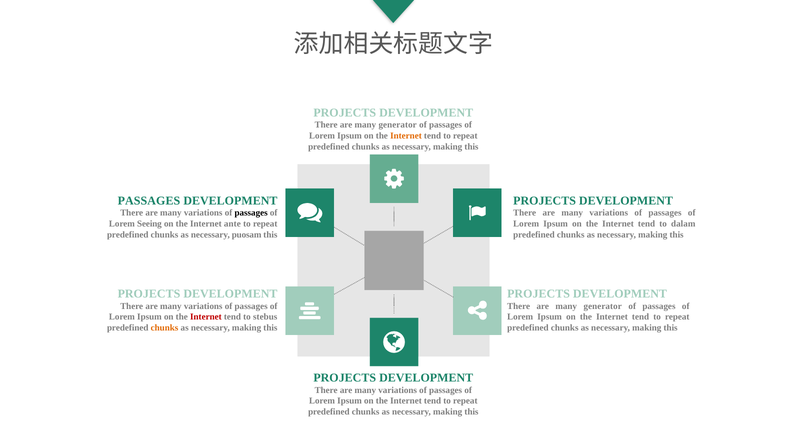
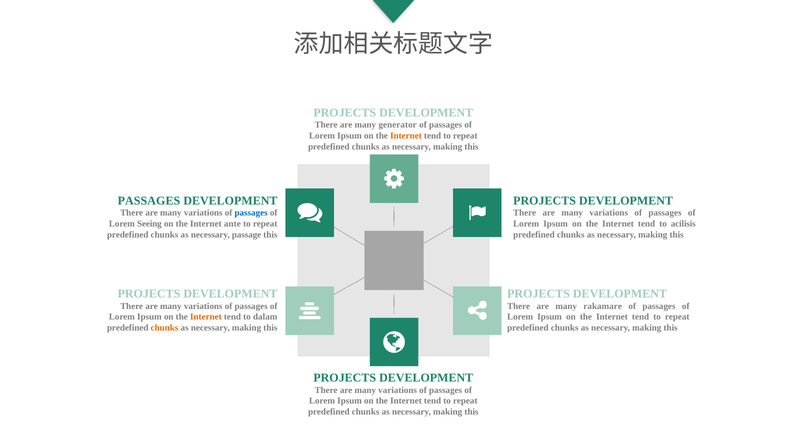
passages at (251, 213) colour: black -> blue
dalam: dalam -> acilisis
puosam: puosam -> passage
generator at (603, 306): generator -> rakamare
Internet at (206, 317) colour: red -> orange
stebus: stebus -> dalam
